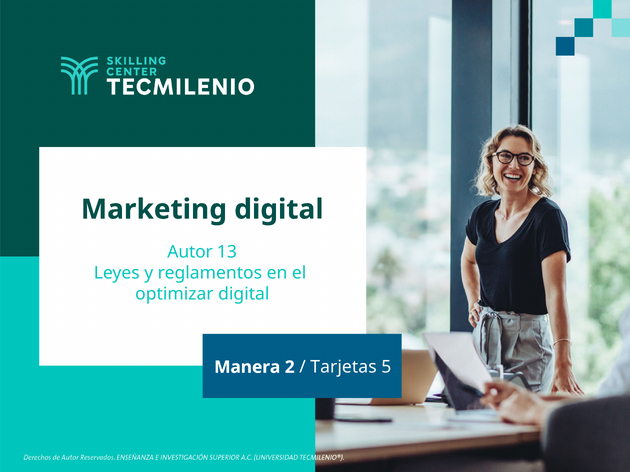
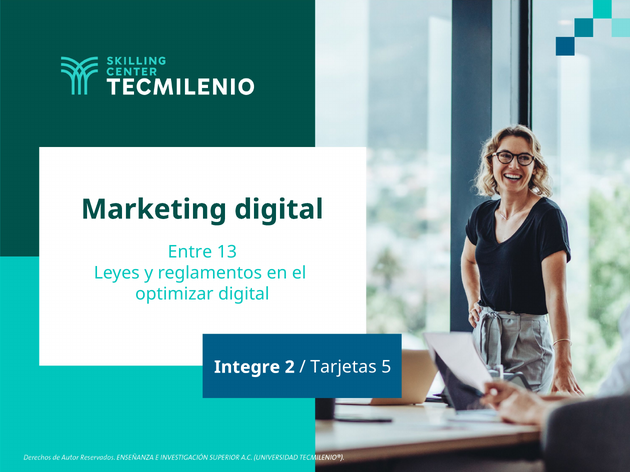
Autor: Autor -> Entre
Manera: Manera -> Integre
